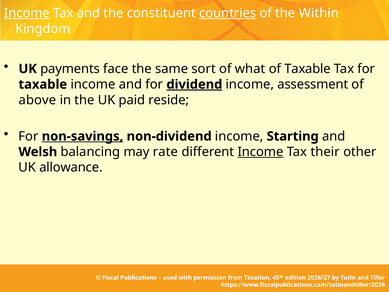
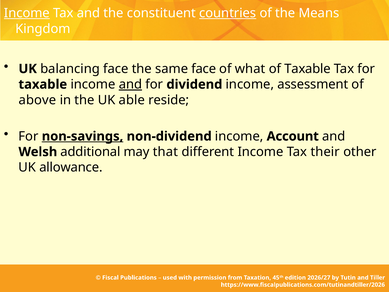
Within: Within -> Means
payments: payments -> balancing
same sort: sort -> face
and at (130, 84) underline: none -> present
dividend underline: present -> none
paid: paid -> able
Starting: Starting -> Account
balancing: balancing -> additional
rate: rate -> that
Income at (260, 152) underline: present -> none
